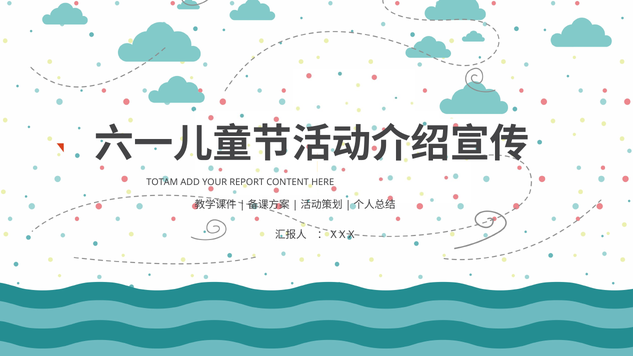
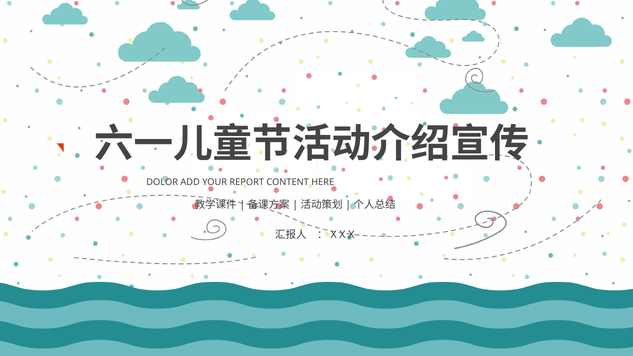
TOTAM: TOTAM -> DOLOR
